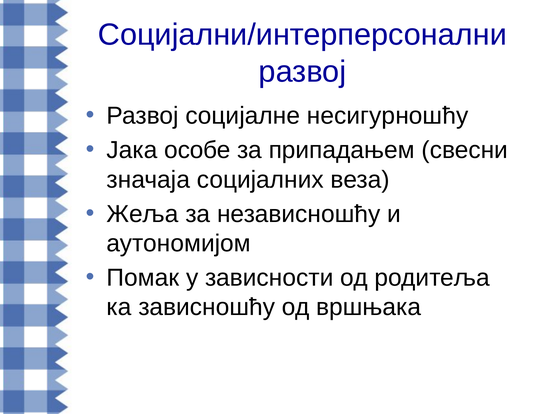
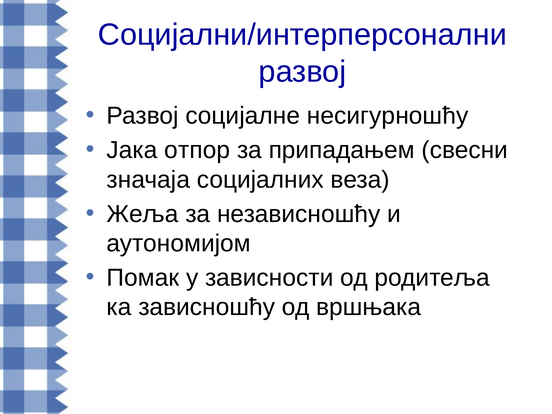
особе: особе -> отпор
